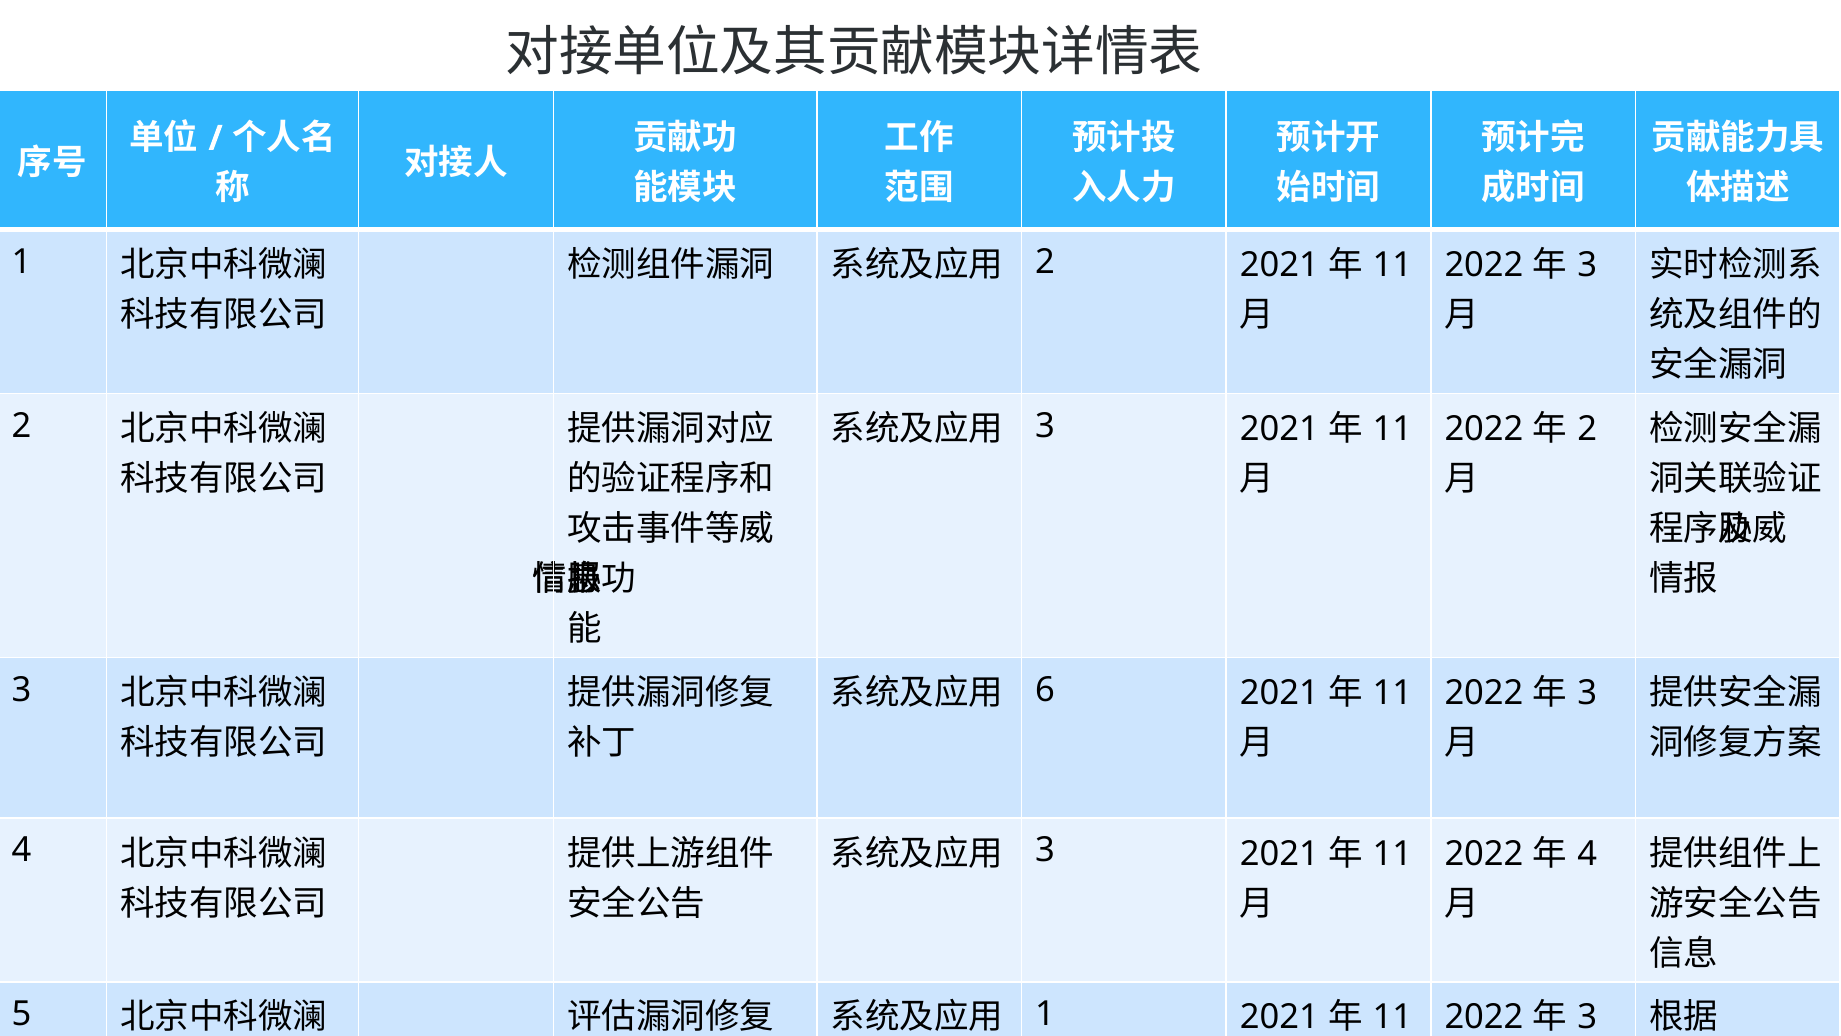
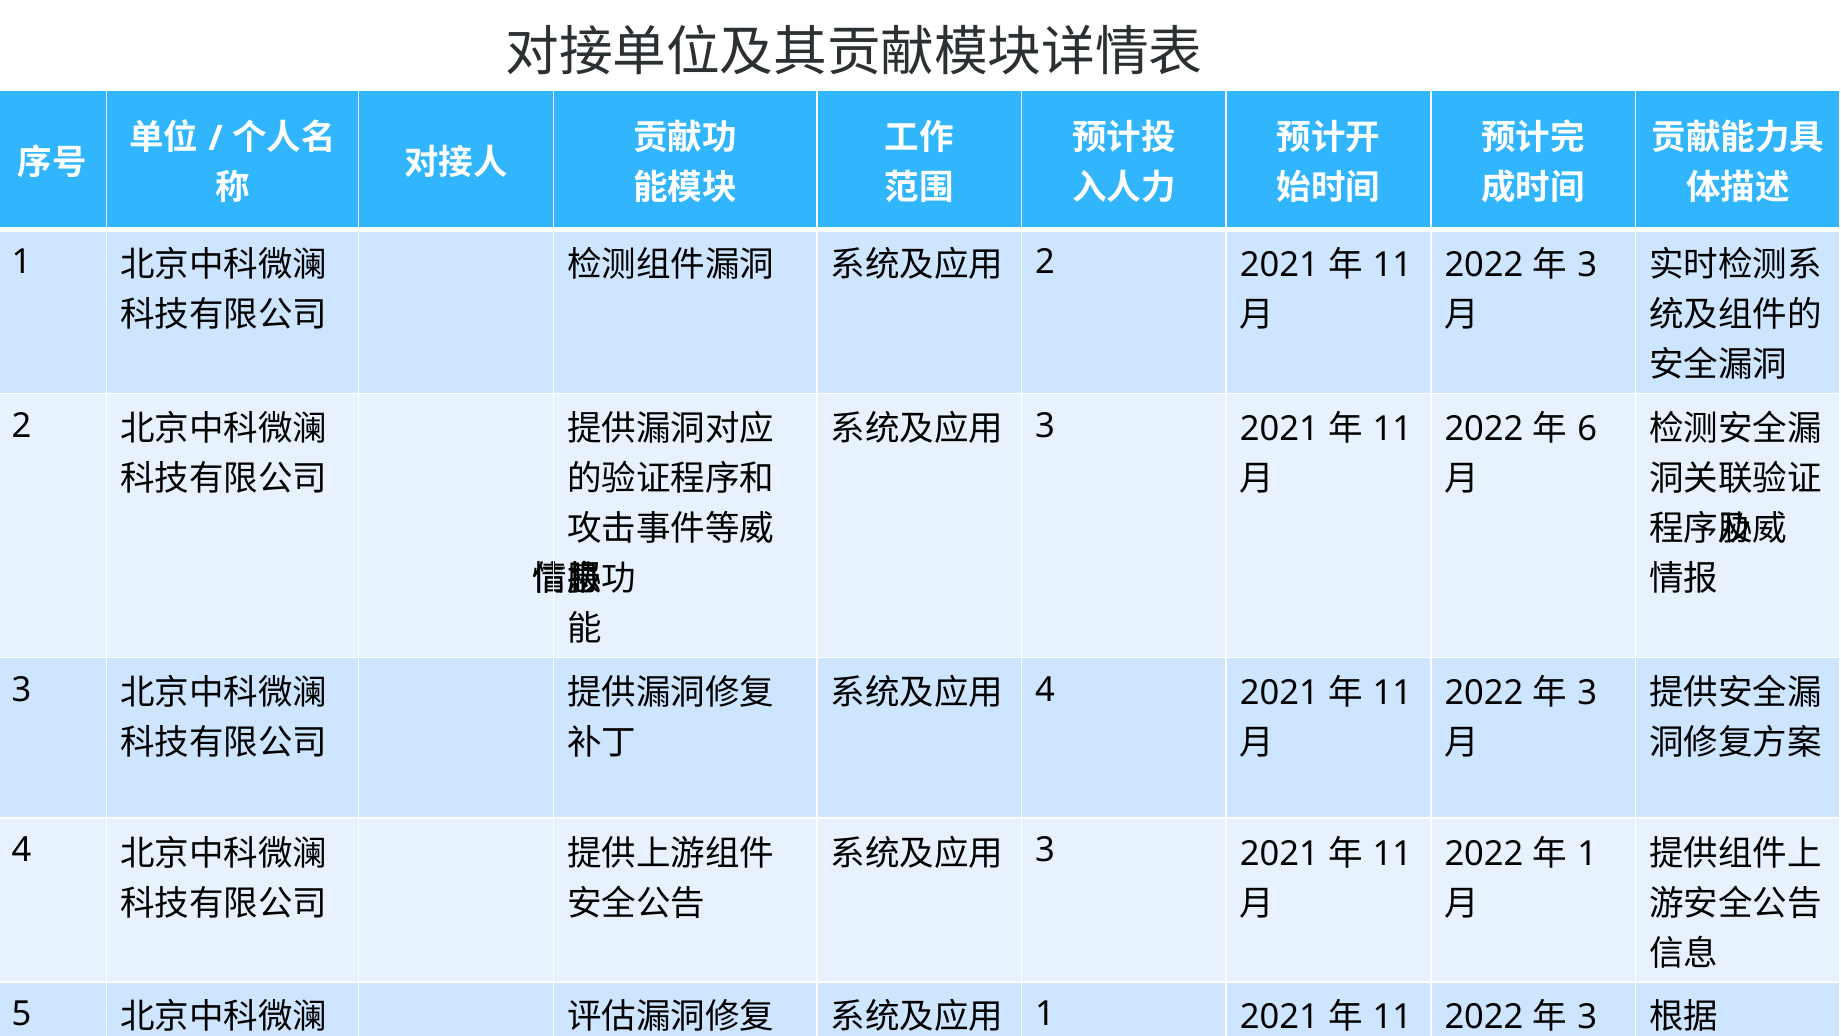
2 at (1587, 429): 2 -> 6
6 at (1045, 689): 6 -> 4
4 at (1587, 853): 4 -> 1
